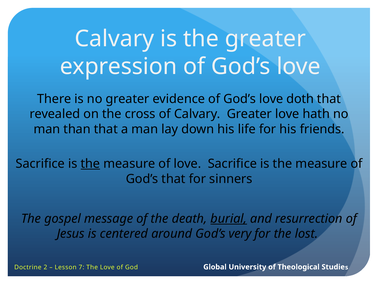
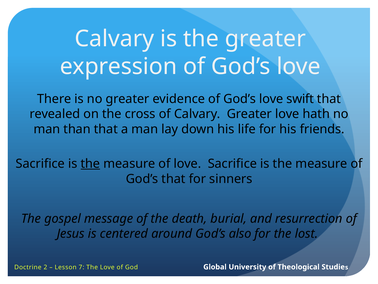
doth: doth -> swift
burial underline: present -> none
very: very -> also
